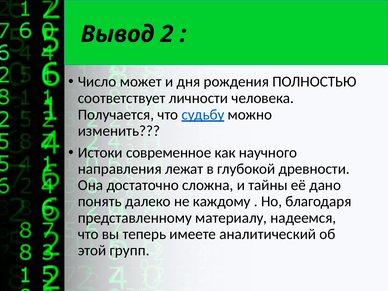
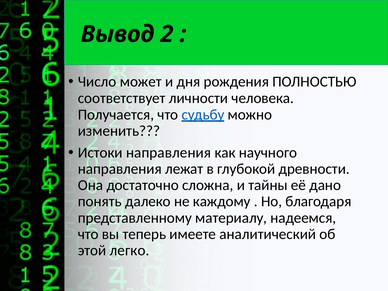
Истоки современное: современное -> направления
групп: групп -> легко
